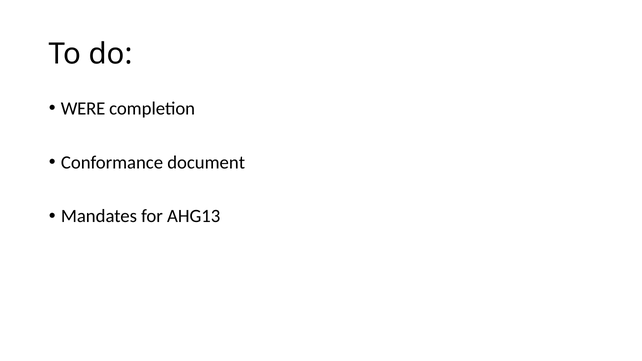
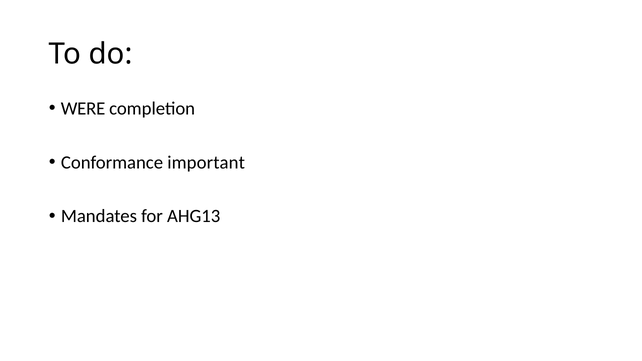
document: document -> important
